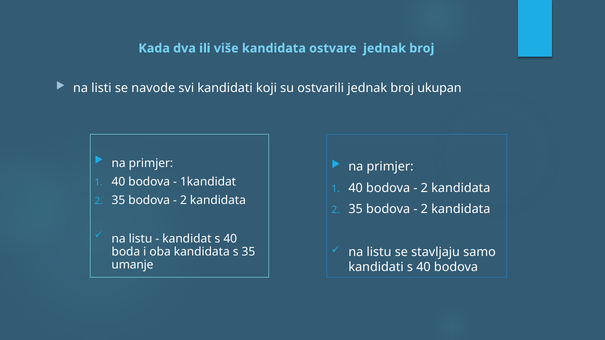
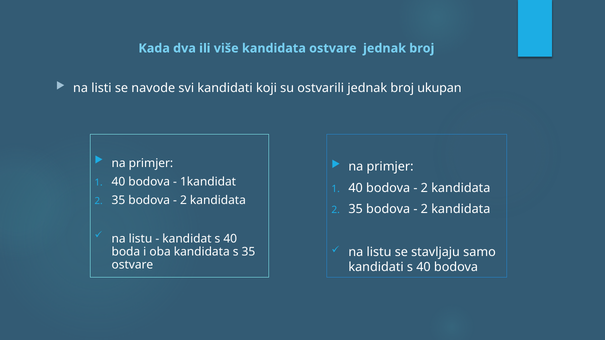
umanje at (132, 265): umanje -> ostvare
